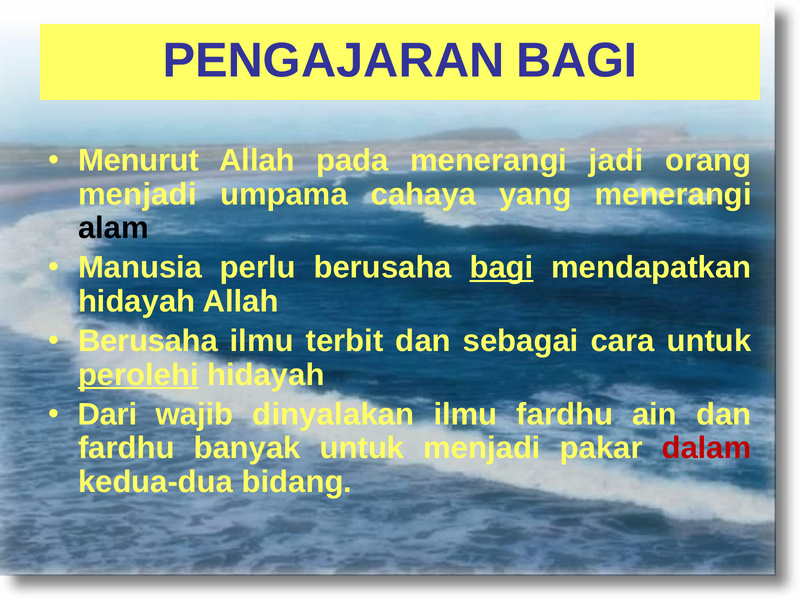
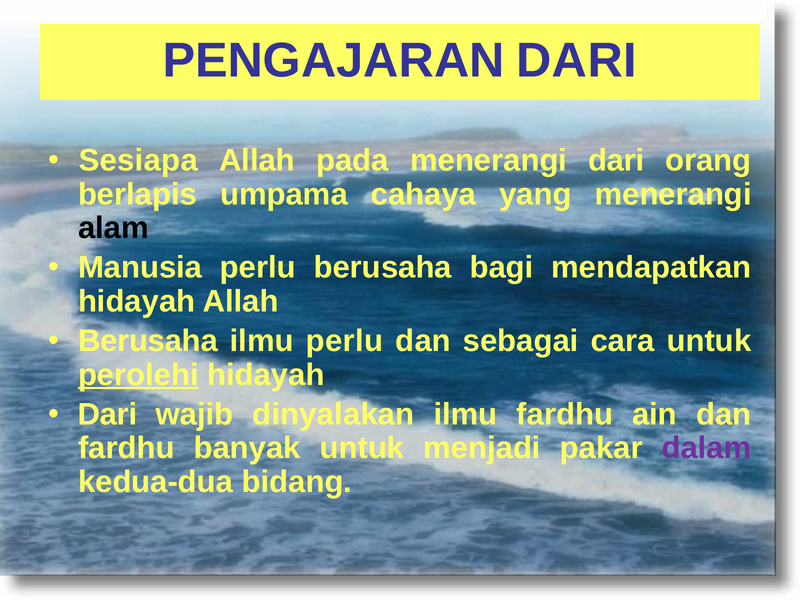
PENGAJARAN BAGI: BAGI -> DARI
Menurut: Menurut -> Sesiapa
menerangi jadi: jadi -> dari
menjadi at (137, 194): menjadi -> berlapis
bagi at (502, 268) underline: present -> none
ilmu terbit: terbit -> perlu
dalam colour: red -> purple
